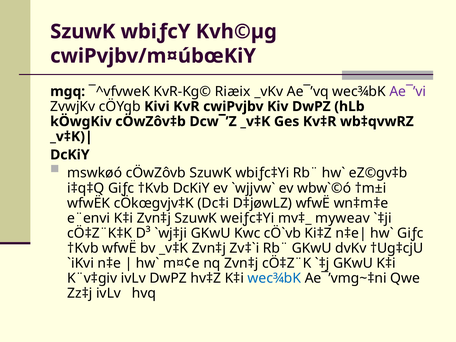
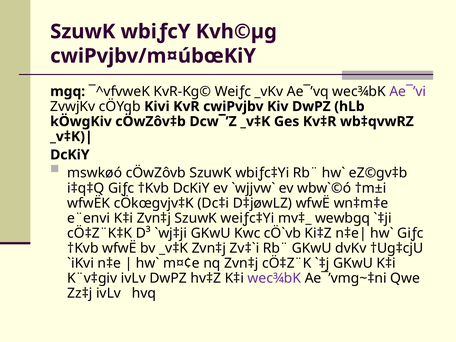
Riæix: Riæix -> Weiƒc
myweav: myweav -> wewbgq
wec¾bK at (274, 278) colour: blue -> purple
